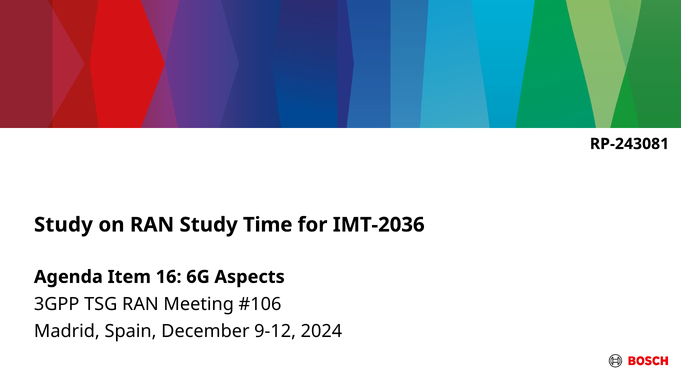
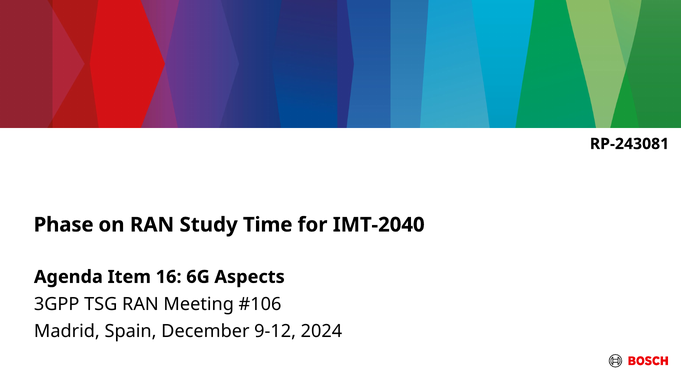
Study at (63, 225): Study -> Phase
IMT-2036: IMT-2036 -> IMT-2040
